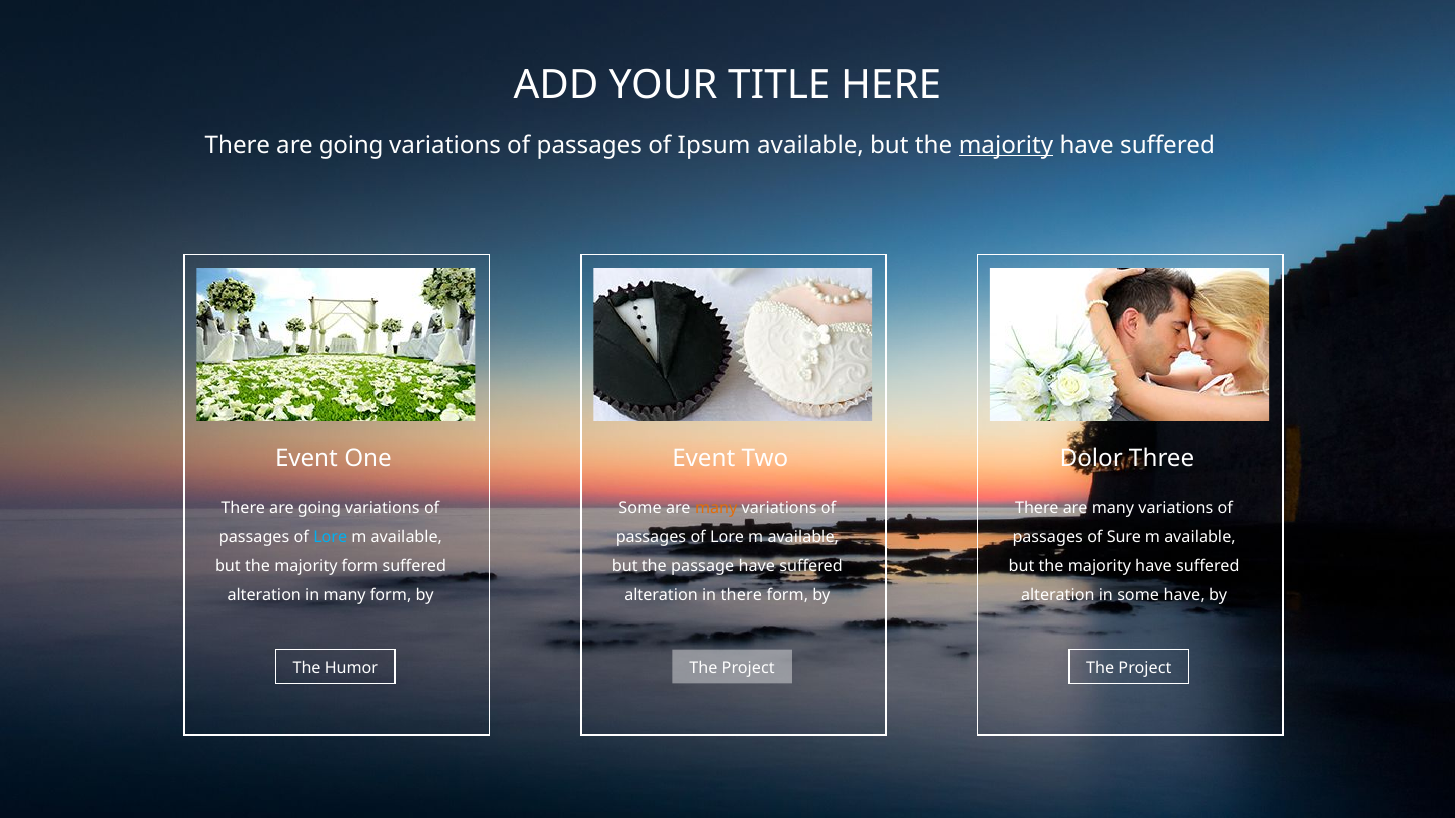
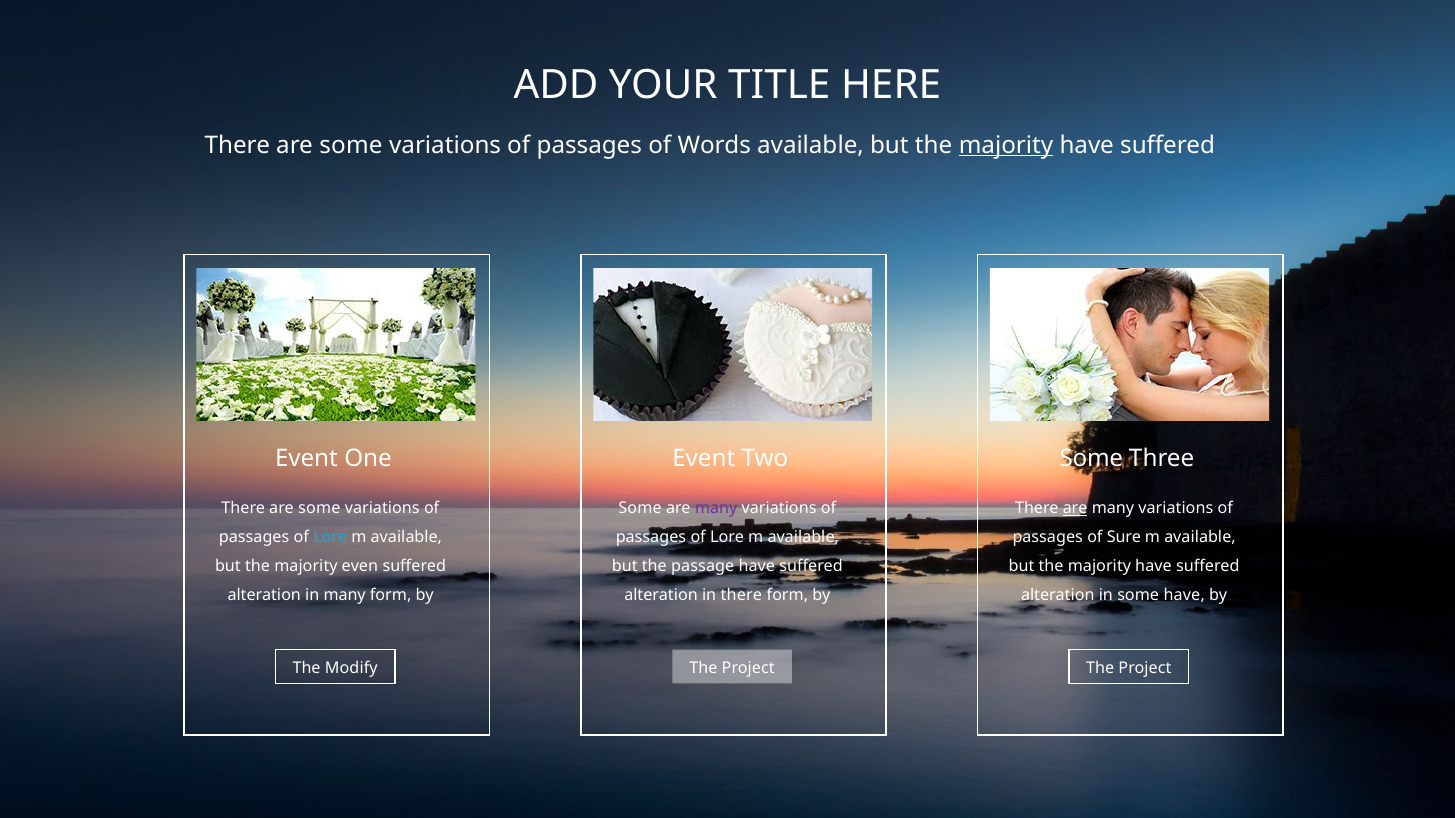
going at (351, 145): going -> some
Ipsum: Ipsum -> Words
Dolor at (1091, 459): Dolor -> Some
going at (319, 508): going -> some
many at (716, 508) colour: orange -> purple
are at (1075, 508) underline: none -> present
majority form: form -> even
Humor: Humor -> Modify
